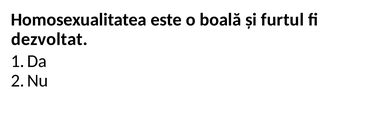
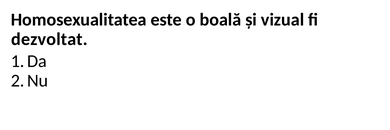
furtul: furtul -> vizual
